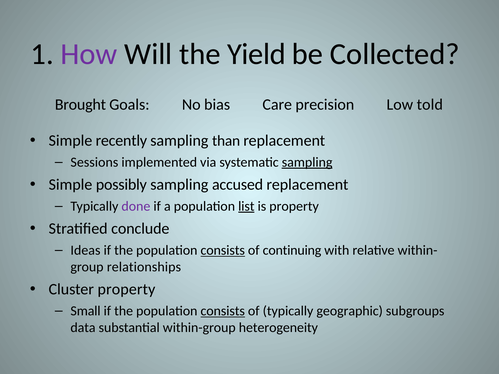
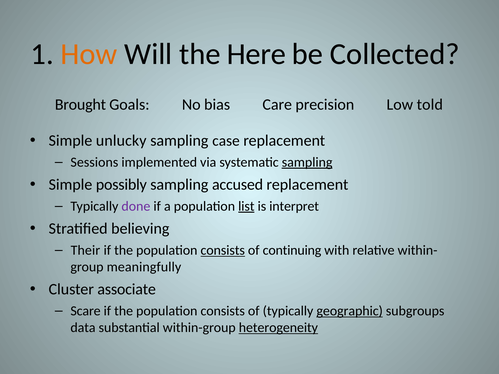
How colour: purple -> orange
Yield: Yield -> Here
recently: recently -> unlucky
than: than -> case
is property: property -> interpret
conclude: conclude -> believing
Ideas: Ideas -> Their
relationships: relationships -> meaningfully
Cluster property: property -> associate
Small: Small -> Scare
consists at (223, 311) underline: present -> none
geographic underline: none -> present
heterogeneity underline: none -> present
